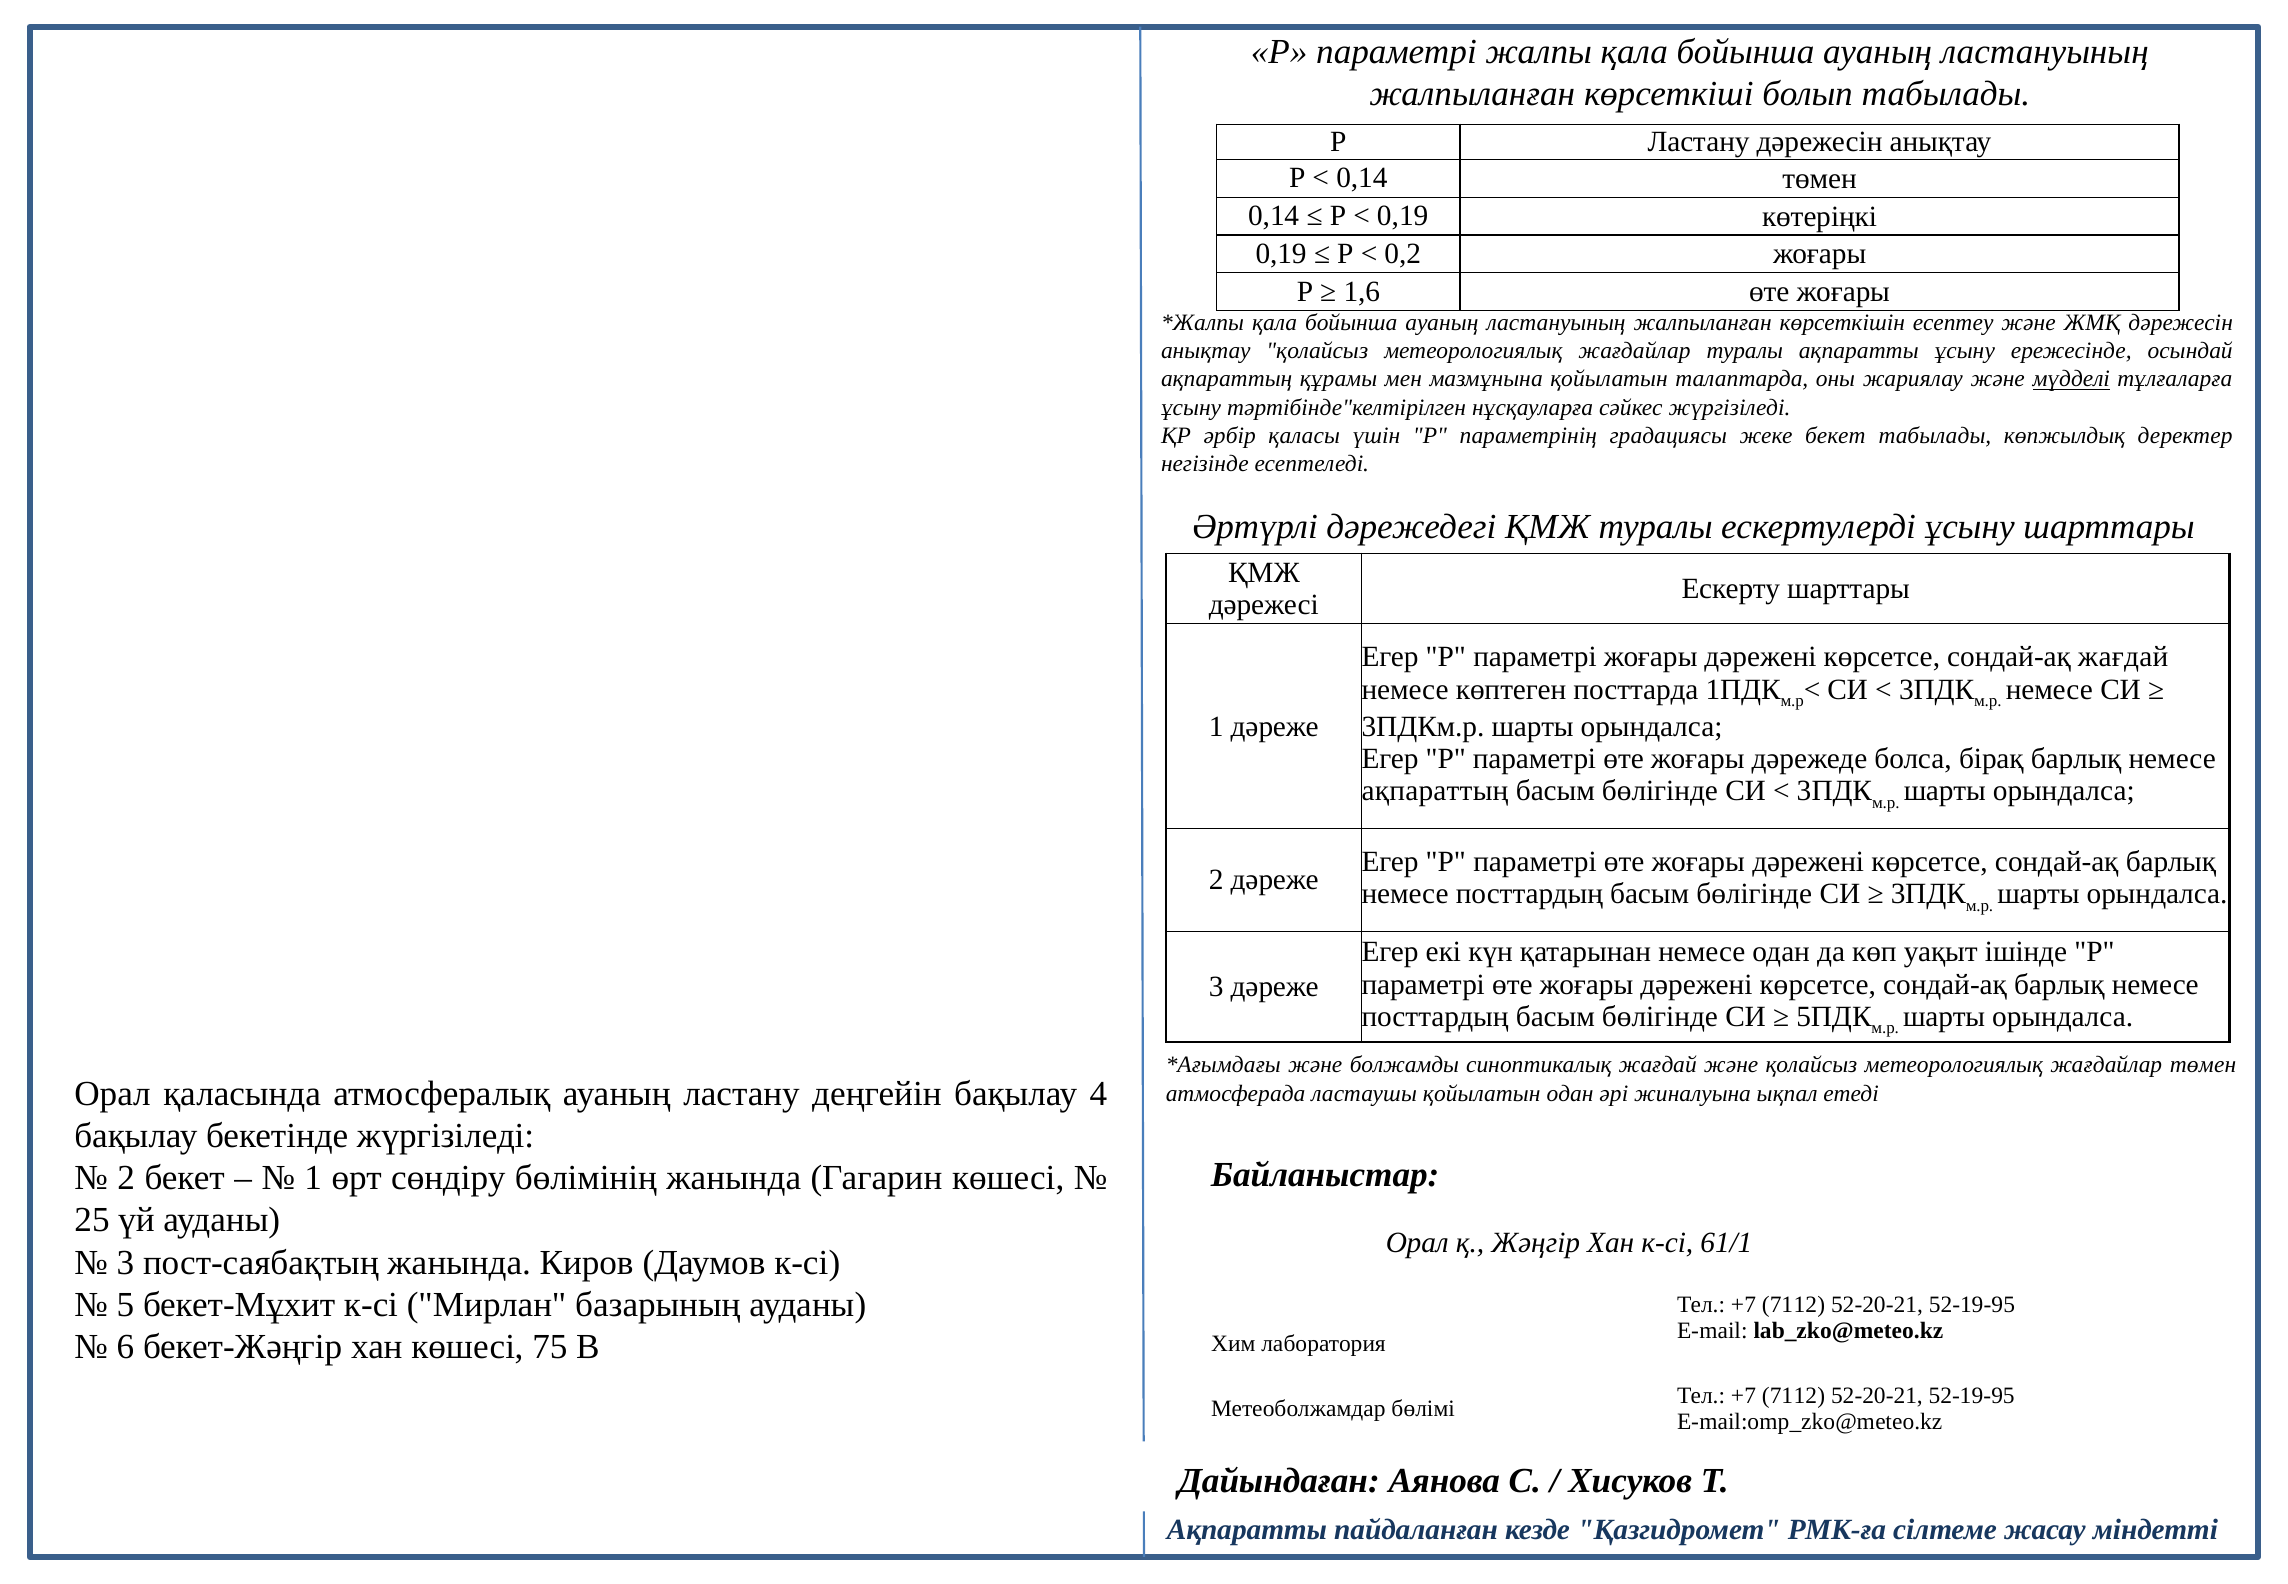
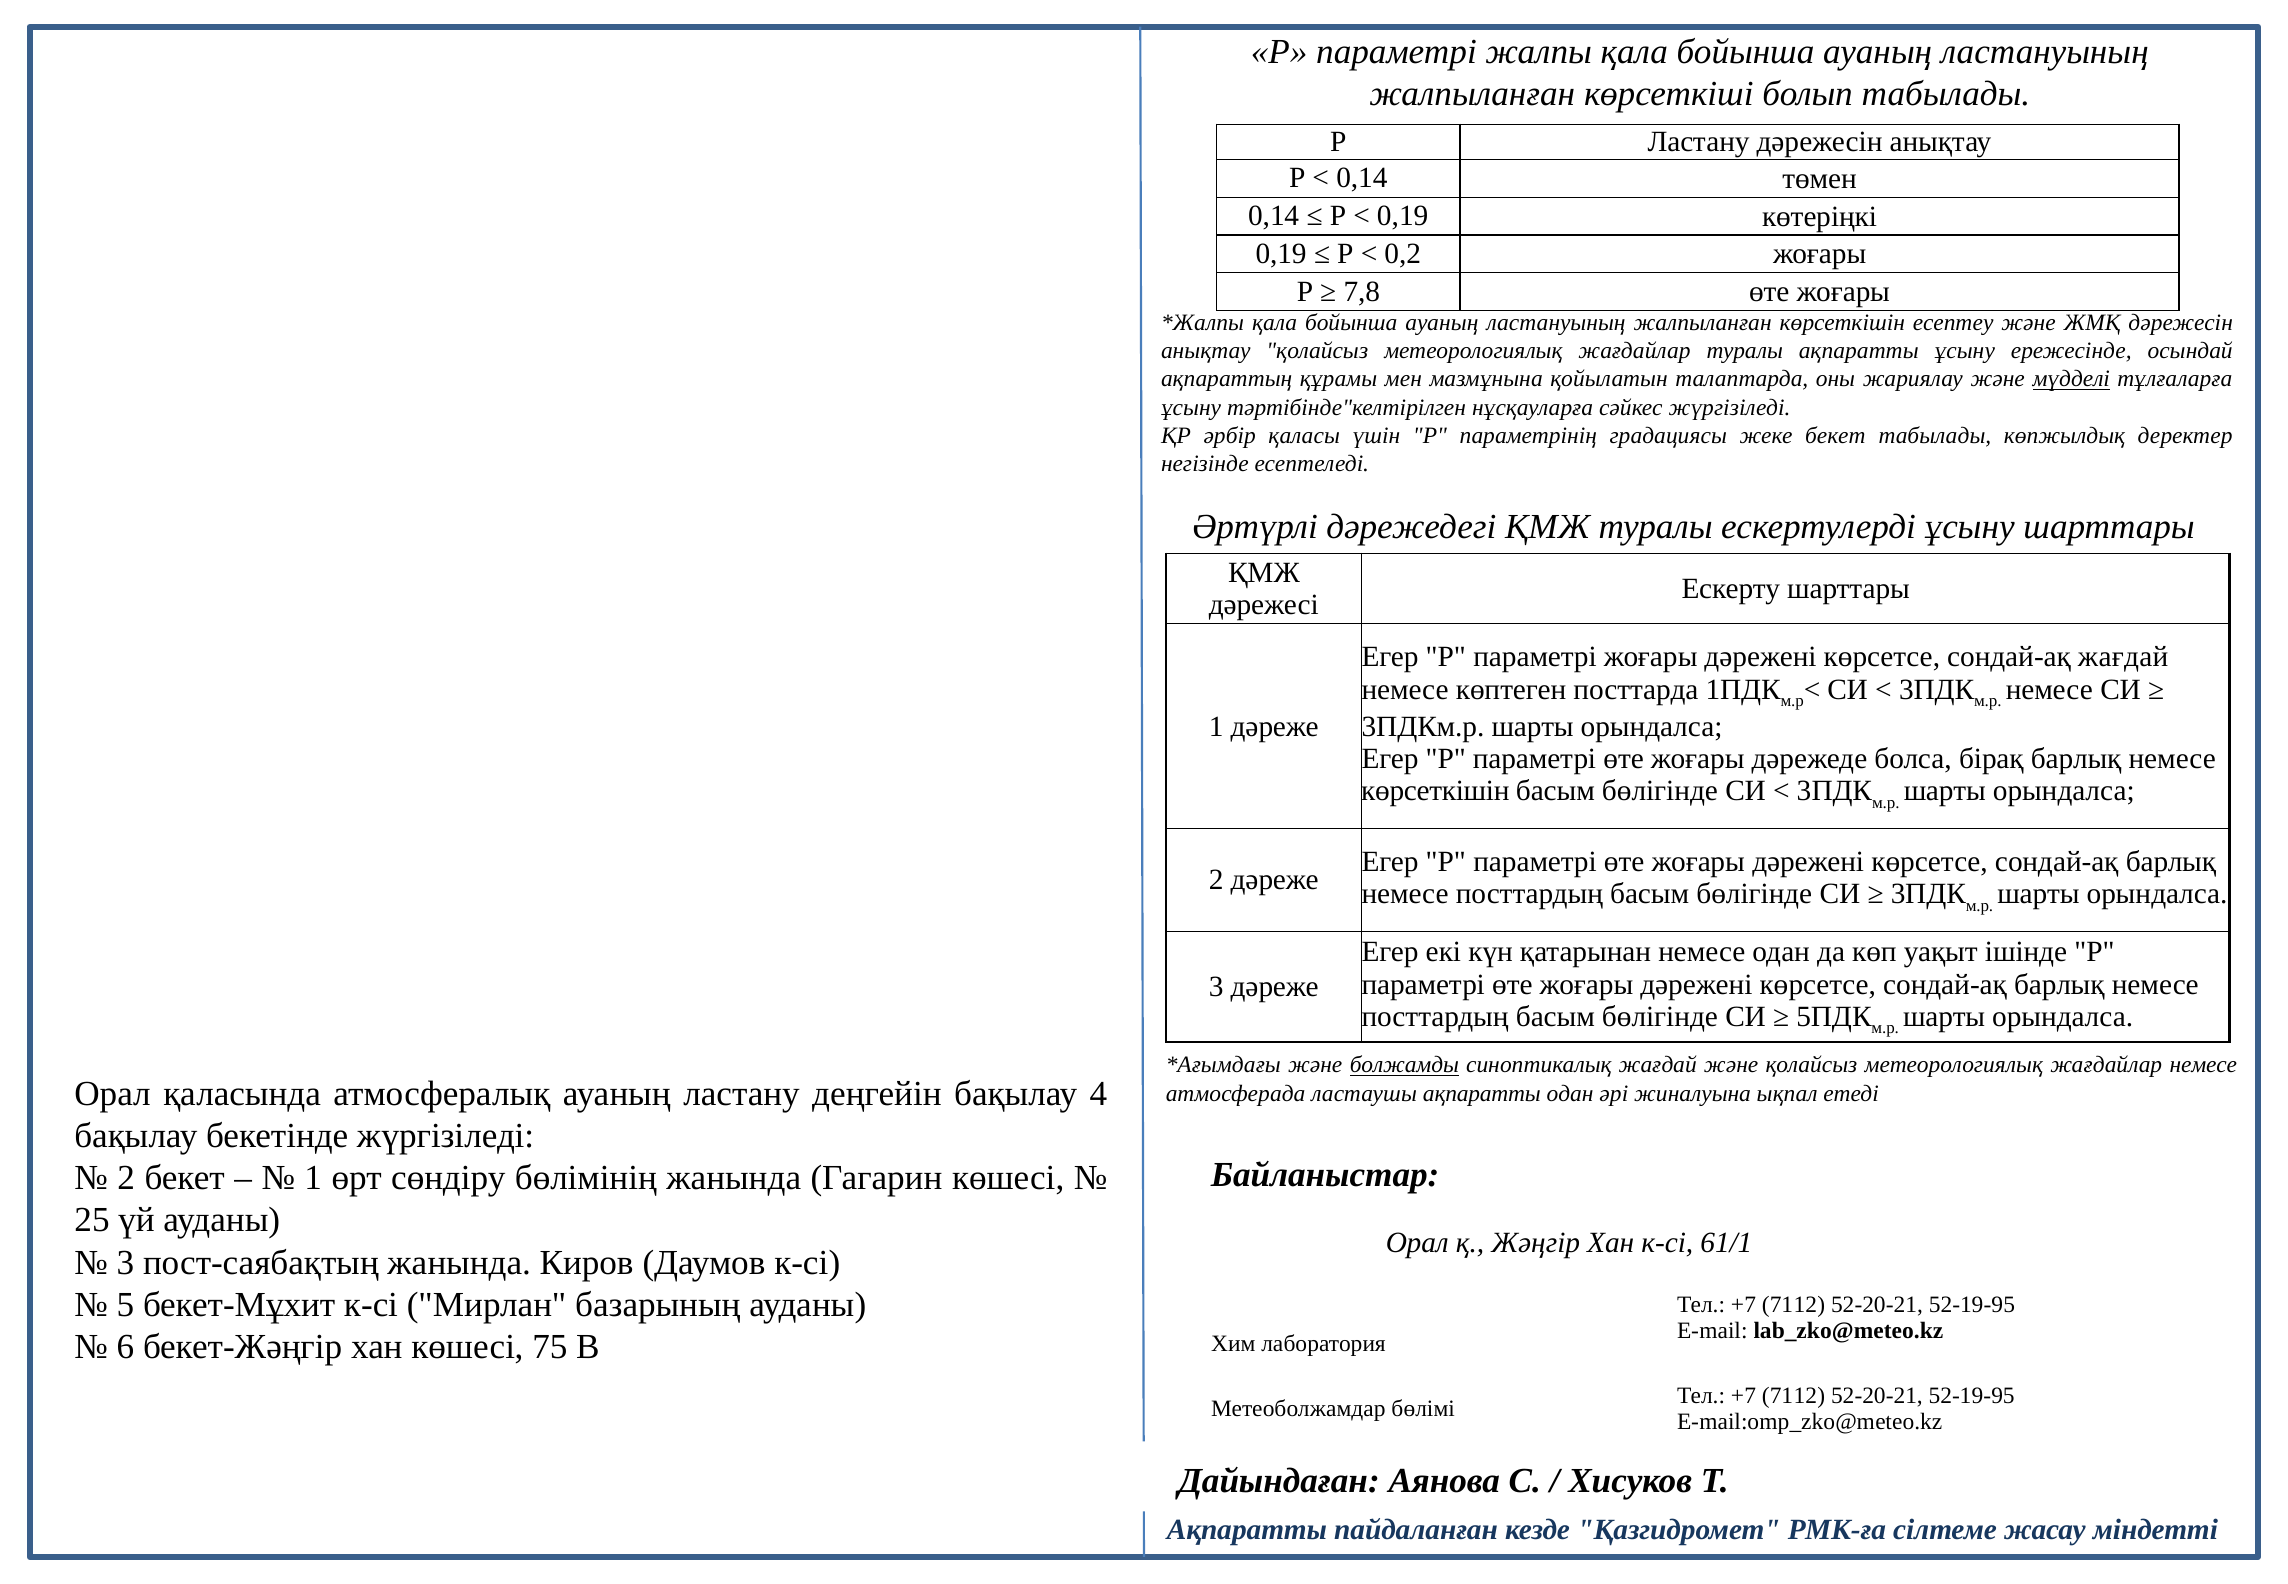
1,6: 1,6 -> 7,8
ақпараттың at (1435, 791): ақпараттың -> көрсеткішін
болжамды underline: none -> present
жағдайлар төмен: төмен -> немесе
ластаушы қойылатын: қойылатын -> ақпаратты
